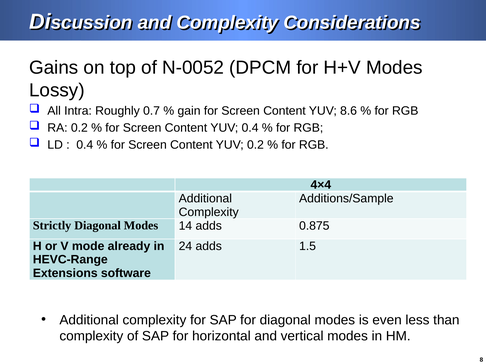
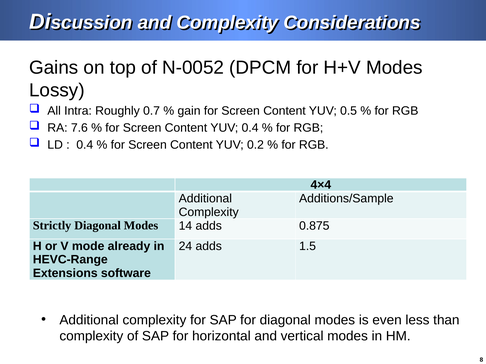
8.6: 8.6 -> 0.5
RA 0.2: 0.2 -> 7.6
